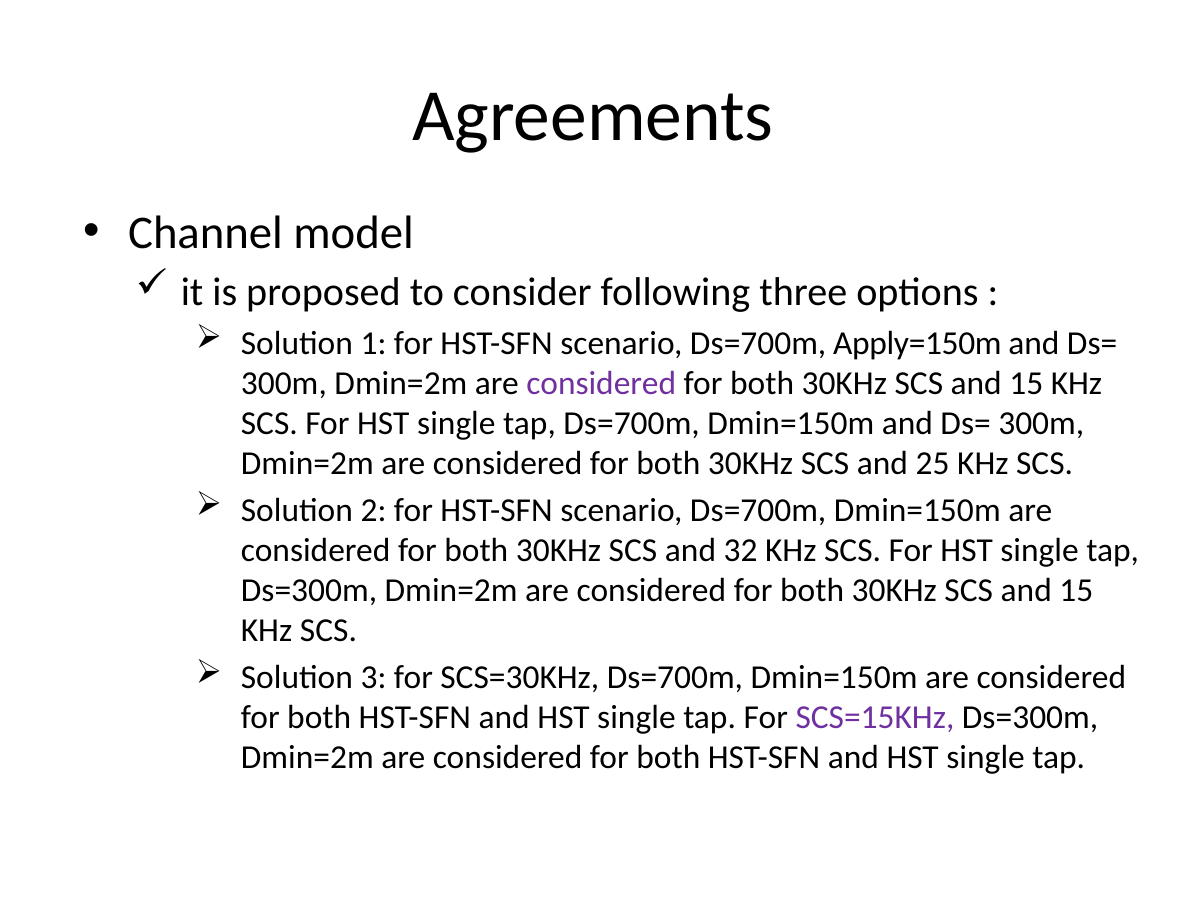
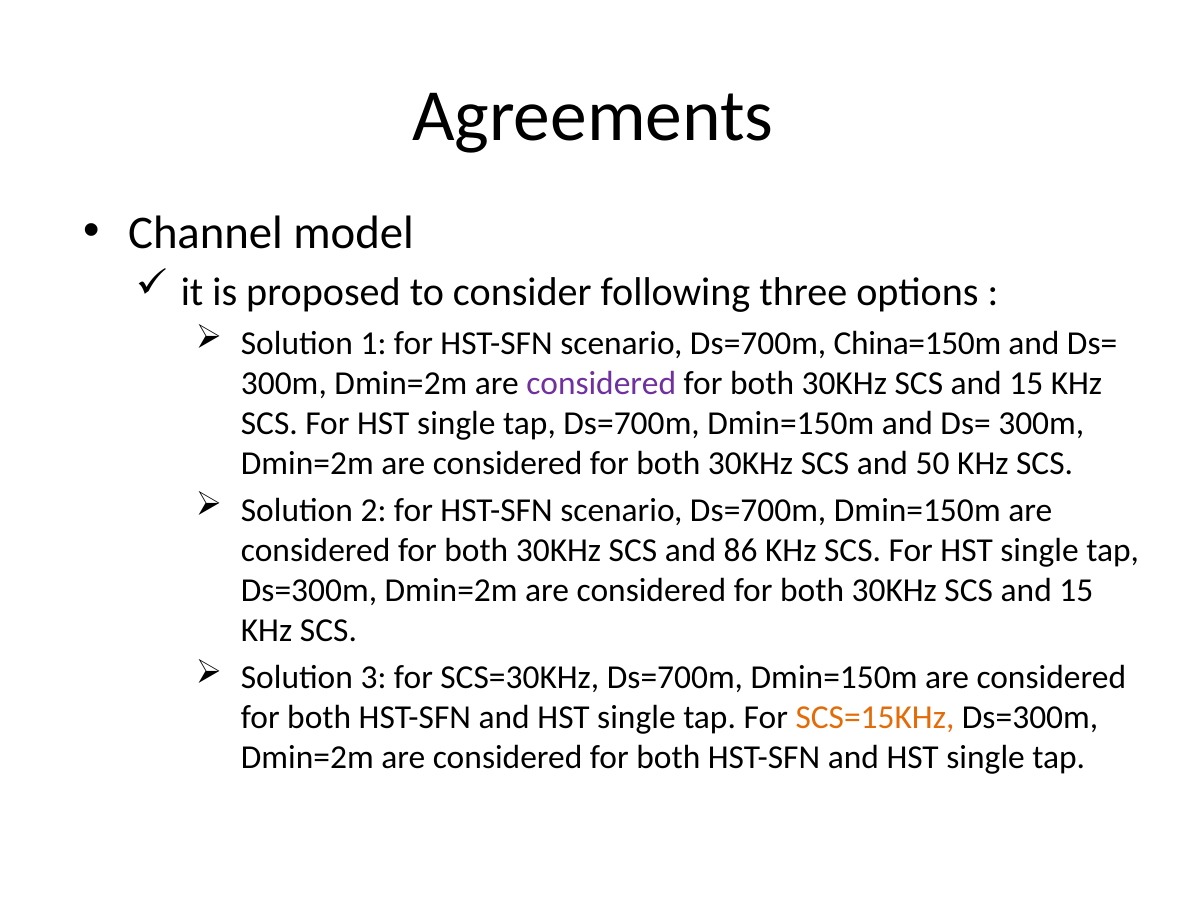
Apply=150m: Apply=150m -> China=150m
25: 25 -> 50
32: 32 -> 86
SCS=15KHz colour: purple -> orange
